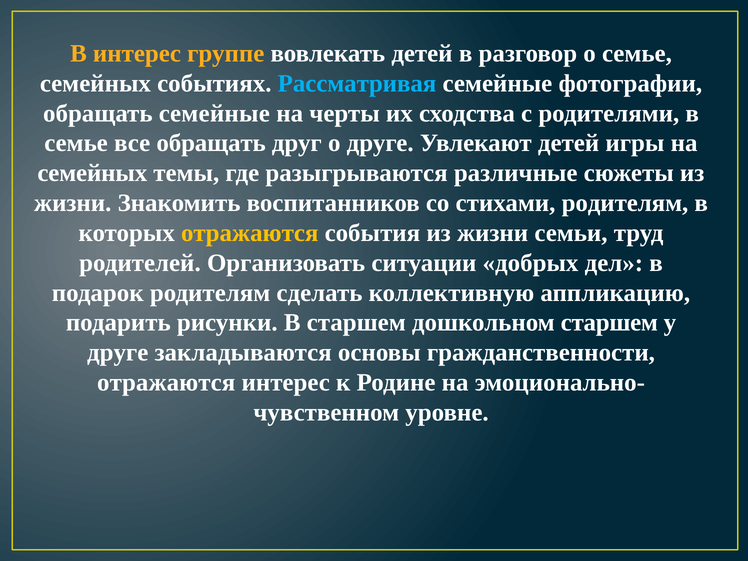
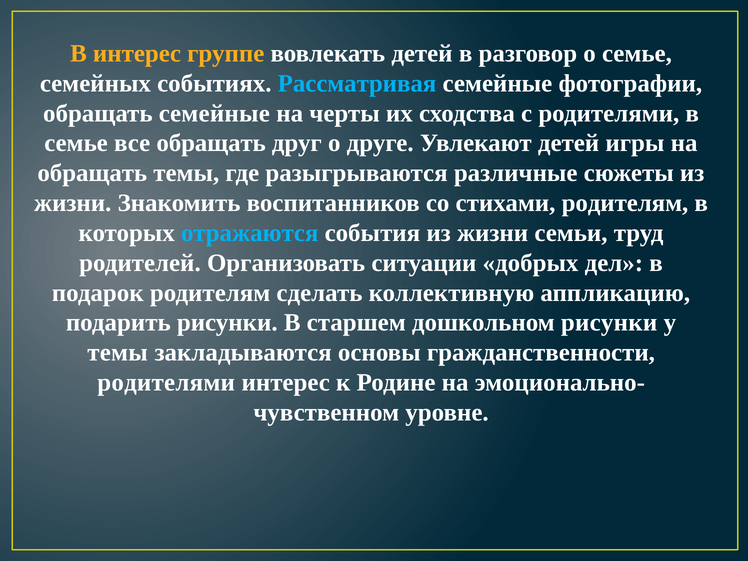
семейных at (92, 173): семейных -> обращать
отражаются at (250, 233) colour: yellow -> light blue
дошкольном старшем: старшем -> рисунки
друге at (118, 353): друге -> темы
отражаются at (166, 383): отражаются -> родителями
